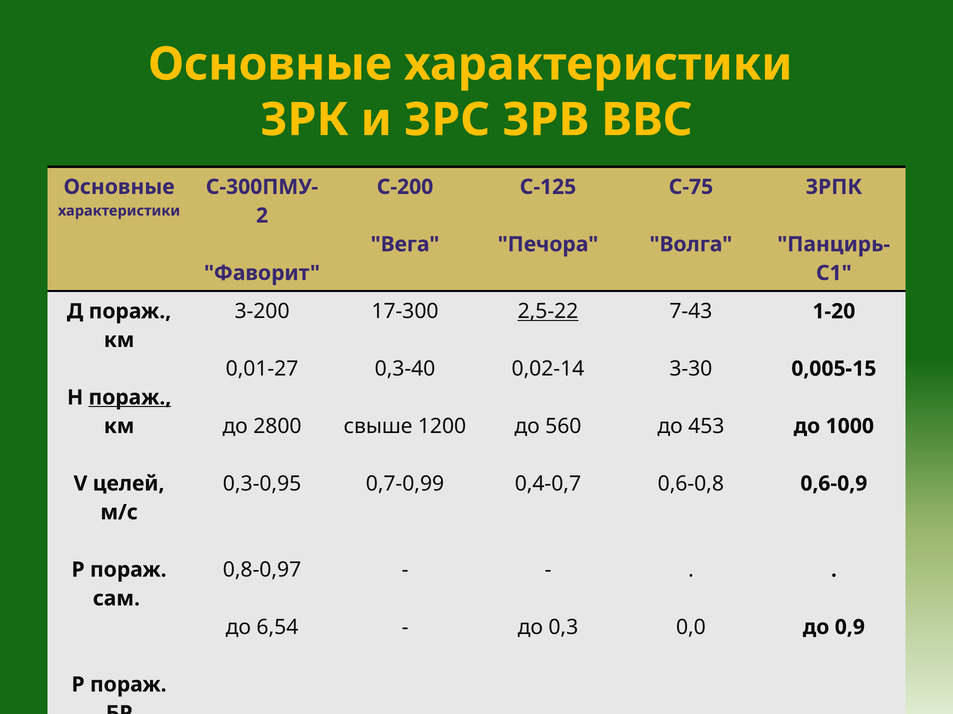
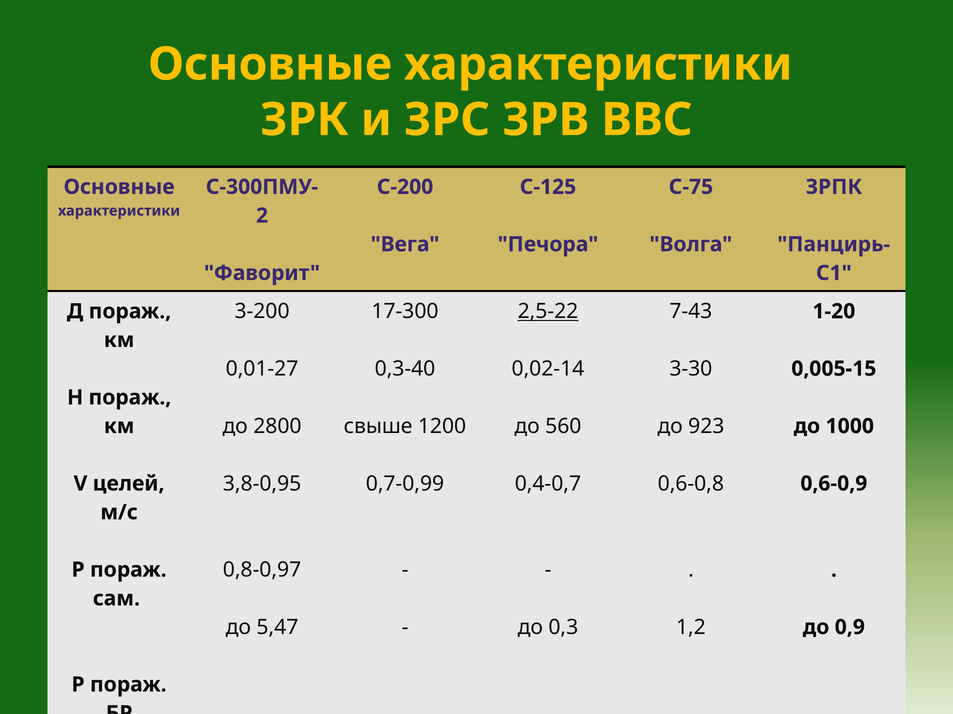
пораж at (130, 398) underline: present -> none
453: 453 -> 923
0,3-0,95: 0,3-0,95 -> 3,8-0,95
6,54: 6,54 -> 5,47
0,0: 0,0 -> 1,2
